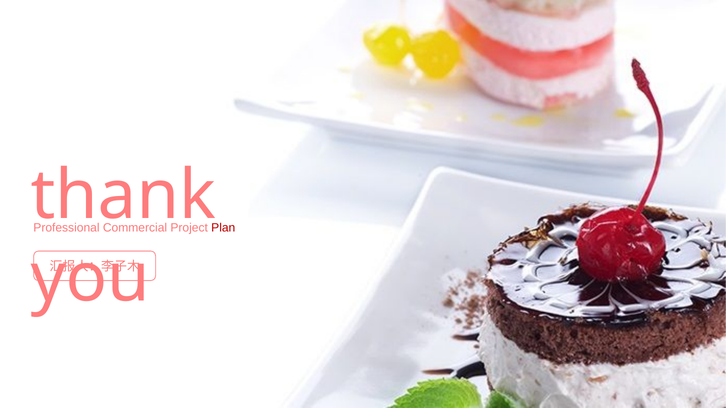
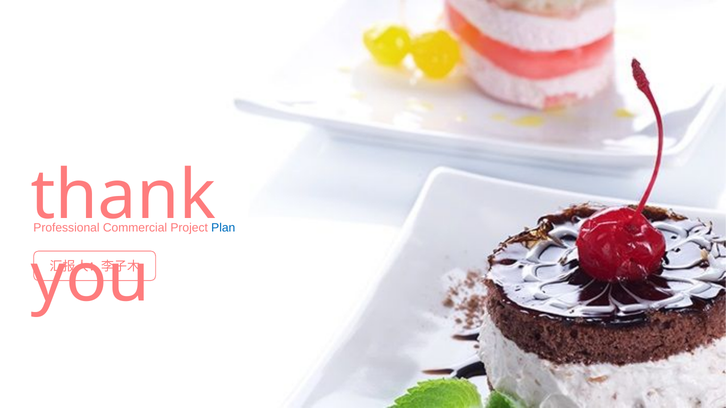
Plan colour: red -> blue
